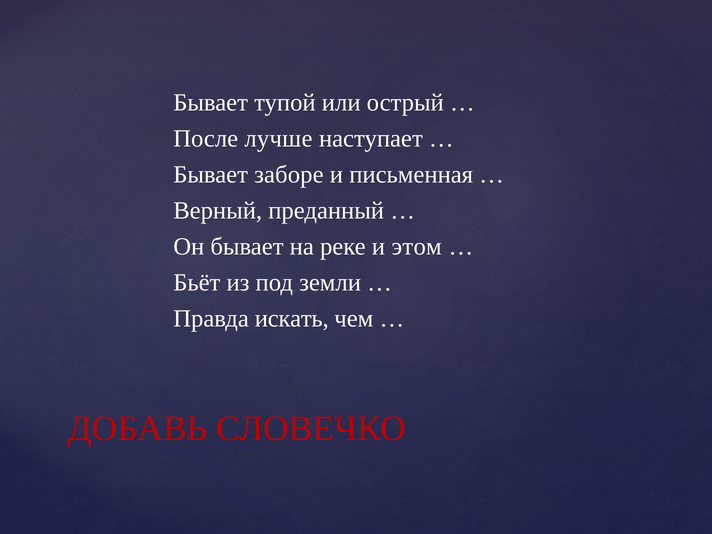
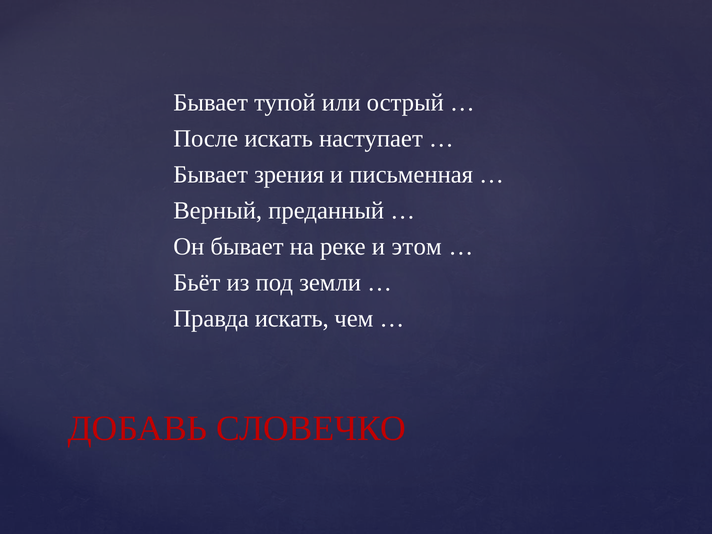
После лучше: лучше -> искать
заборе: заборе -> зрения
